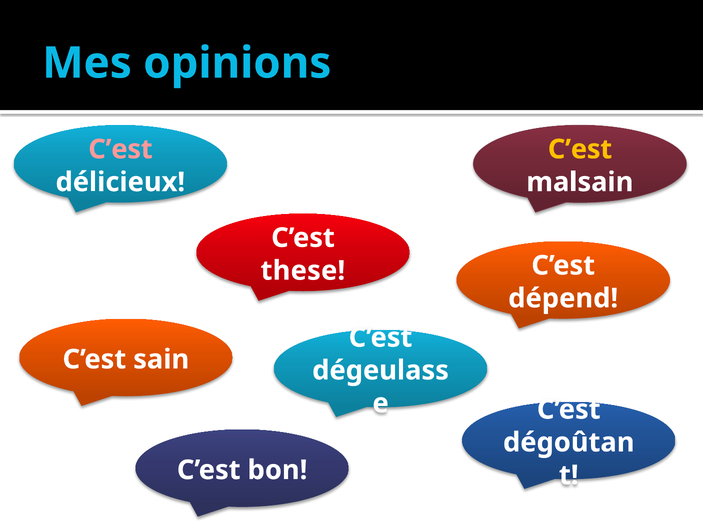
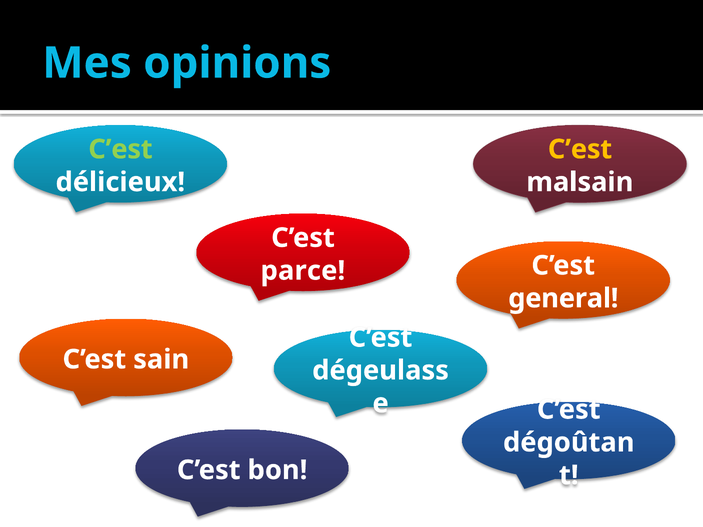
C’est at (120, 149) colour: pink -> light green
these: these -> parce
dépend: dépend -> general
